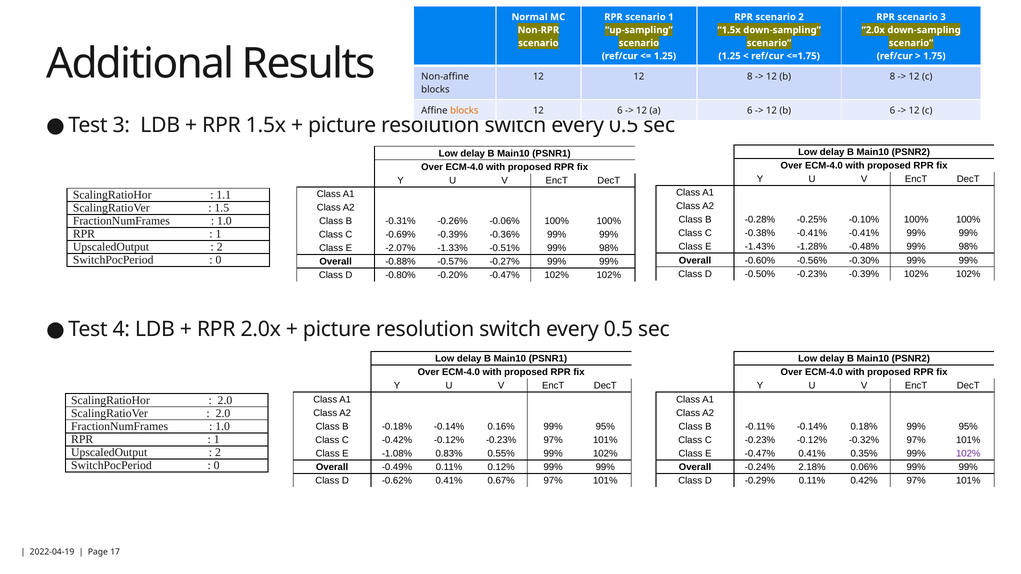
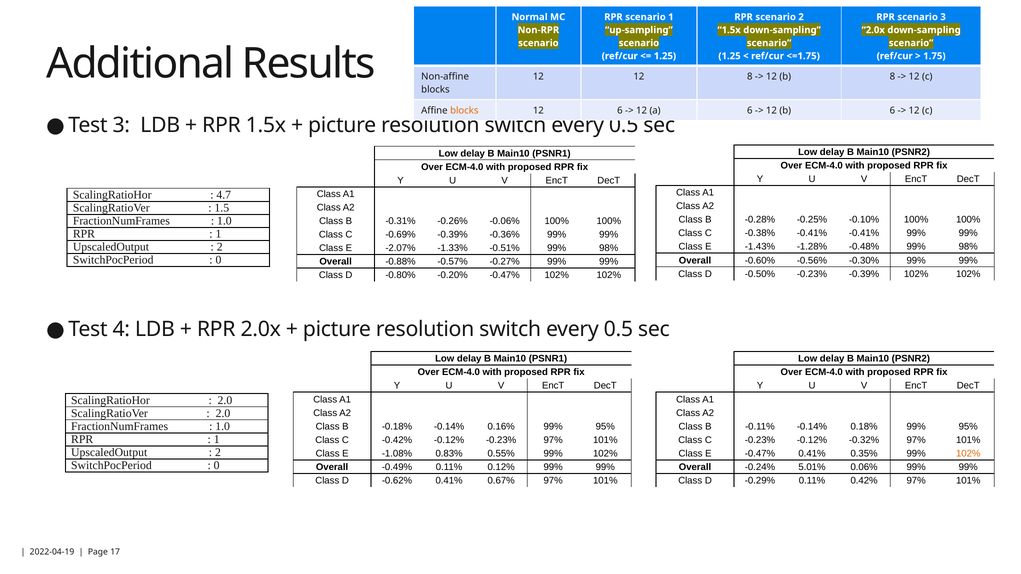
1.1: 1.1 -> 4.7
102% at (968, 454) colour: purple -> orange
2.18%: 2.18% -> 5.01%
